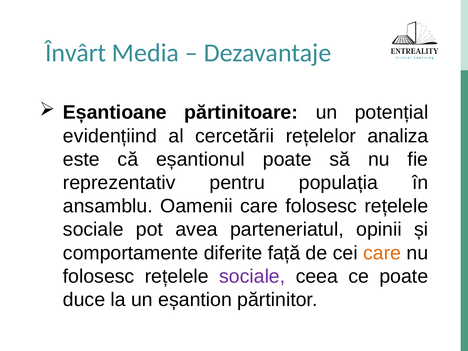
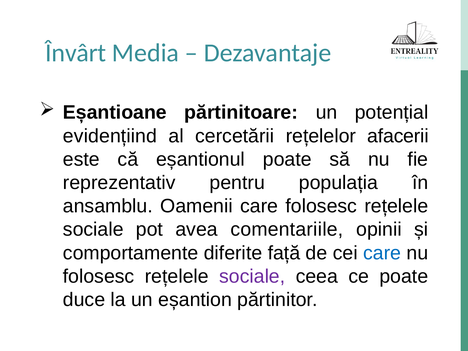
analiza: analiza -> afacerii
parteneriatul: parteneriatul -> comentariile
care at (382, 253) colour: orange -> blue
